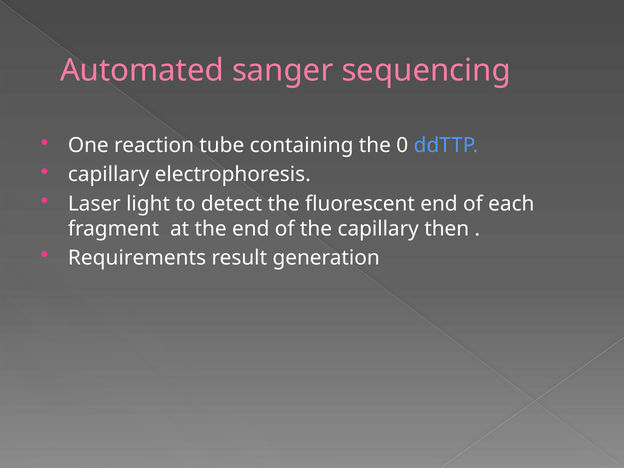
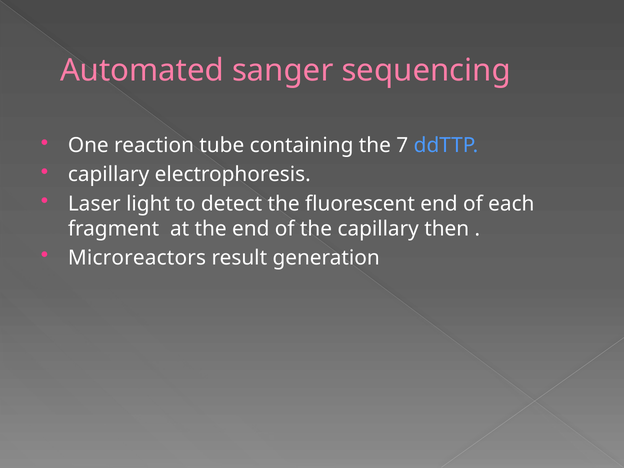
0: 0 -> 7
Requirements: Requirements -> Microreactors
